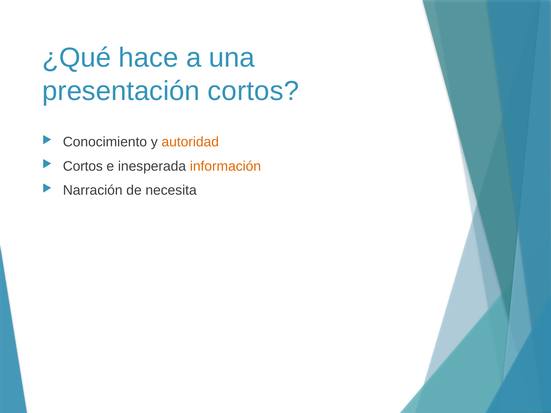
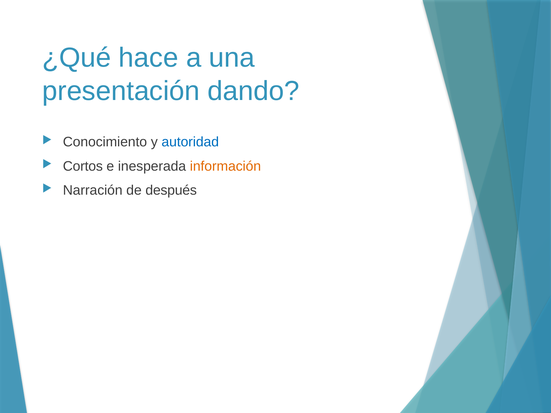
presentación cortos: cortos -> dando
autoridad colour: orange -> blue
necesita: necesita -> después
